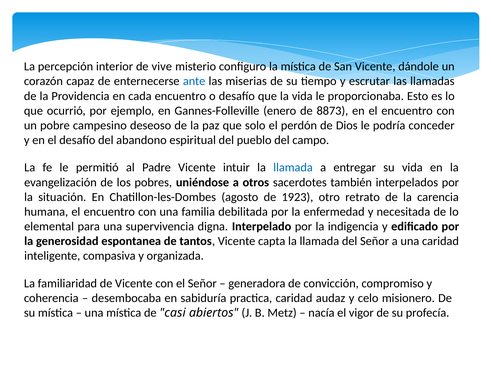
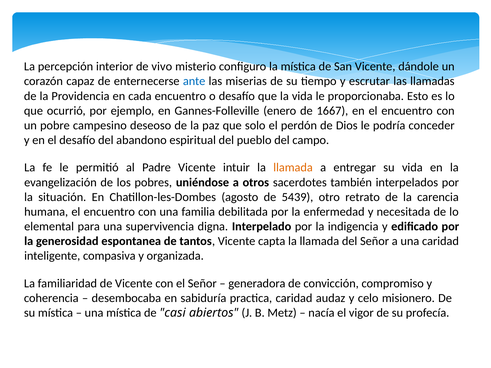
vive: vive -> vivo
8873: 8873 -> 1667
llamada at (293, 168) colour: blue -> orange
1923: 1923 -> 5439
